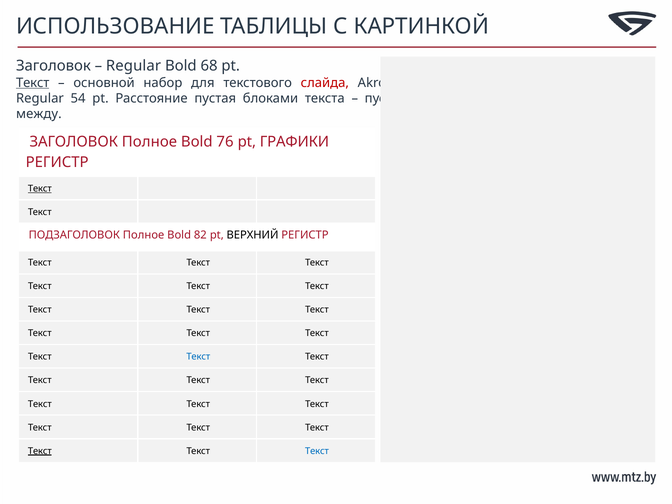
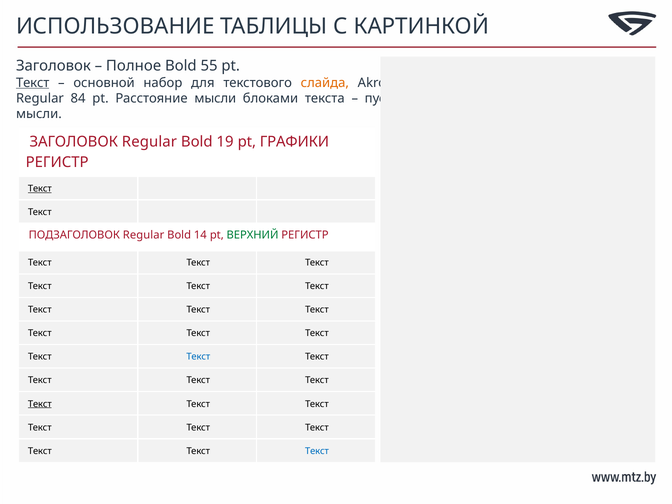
Regular at (134, 66): Regular -> Полное
68: 68 -> 55
слайда colour: red -> orange
54: 54 -> 84
Расстояние пустая: пустая -> мысли
между at (39, 114): между -> мысли
ЗАГОЛОВОК Полное: Полное -> Regular
76: 76 -> 19
ПОДЗАГОЛОВОК Полное: Полное -> Regular
82: 82 -> 14
ВЕРХНИЙ colour: black -> green
Текст at (40, 404) underline: none -> present
Текст at (40, 451) underline: present -> none
